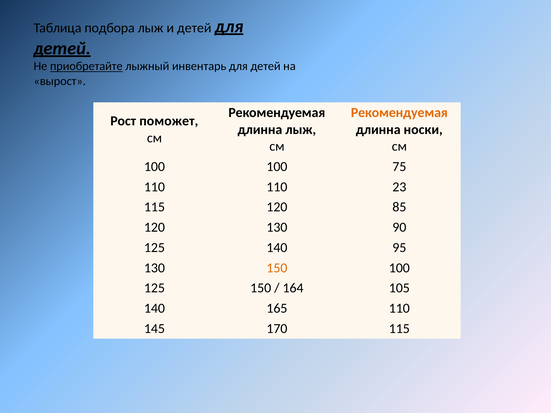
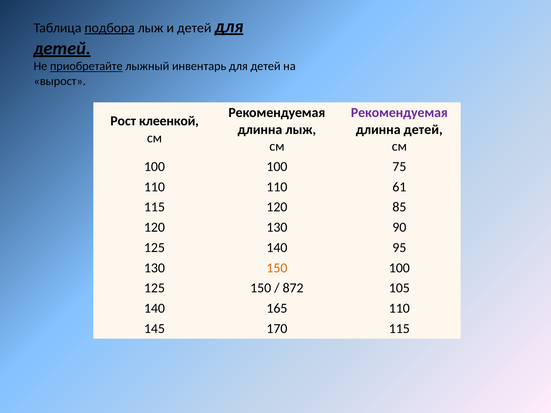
подбора underline: none -> present
Рекомендуемая at (399, 113) colour: orange -> purple
поможет: поможет -> клеенкой
длинна носки: носки -> детей
23: 23 -> 61
164: 164 -> 872
